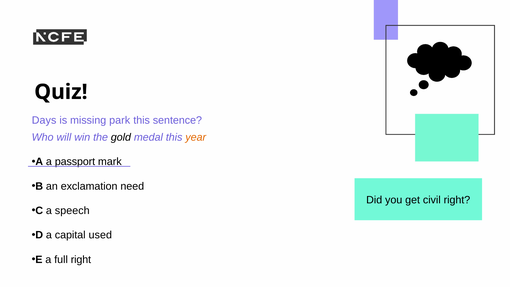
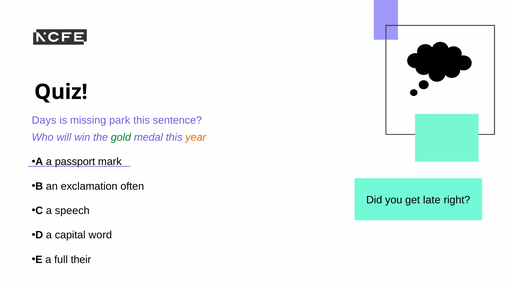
gold colour: black -> green
need: need -> often
civil: civil -> late
used: used -> word
full right: right -> their
